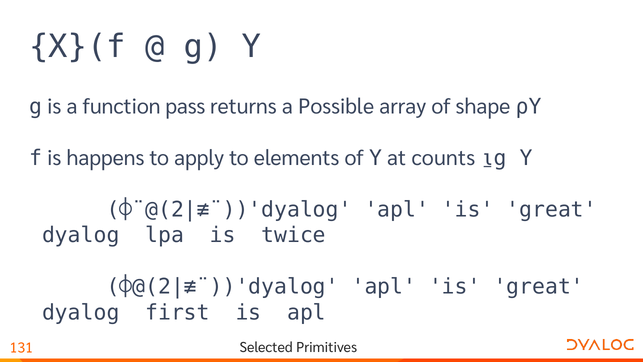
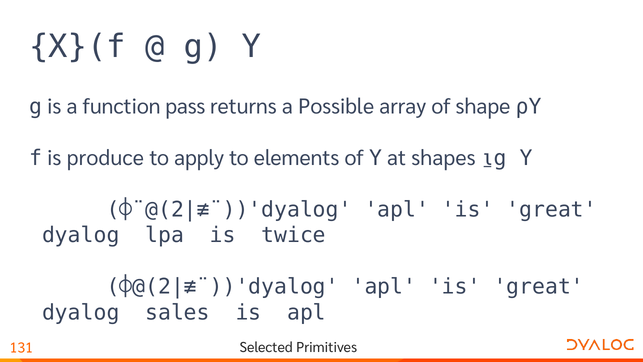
happens: happens -> produce
counts: counts -> shapes
first: first -> sales
